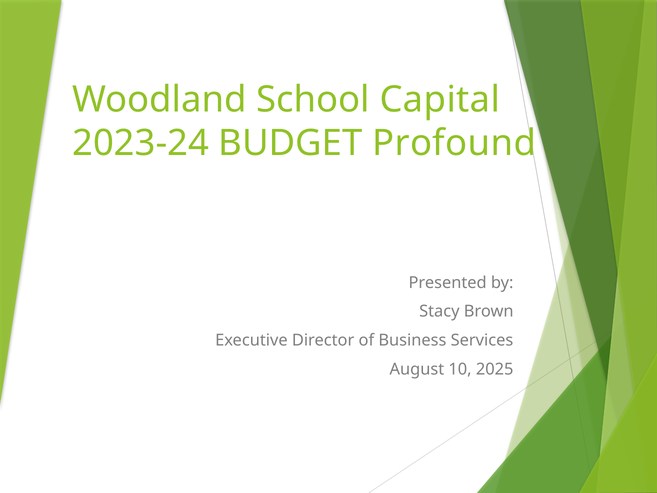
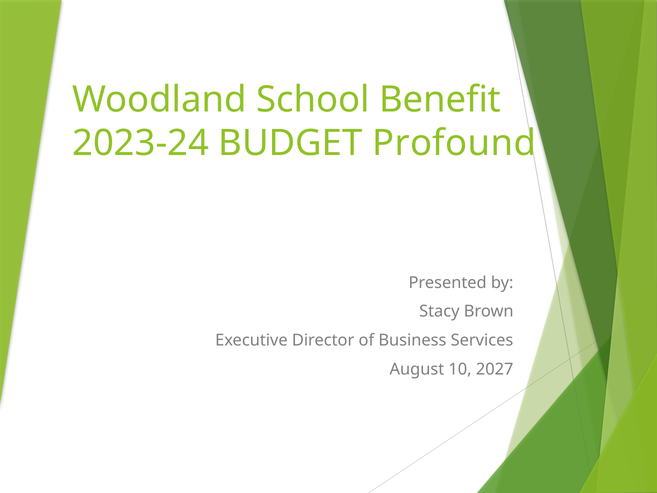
Capital: Capital -> Benefit
2025: 2025 -> 2027
